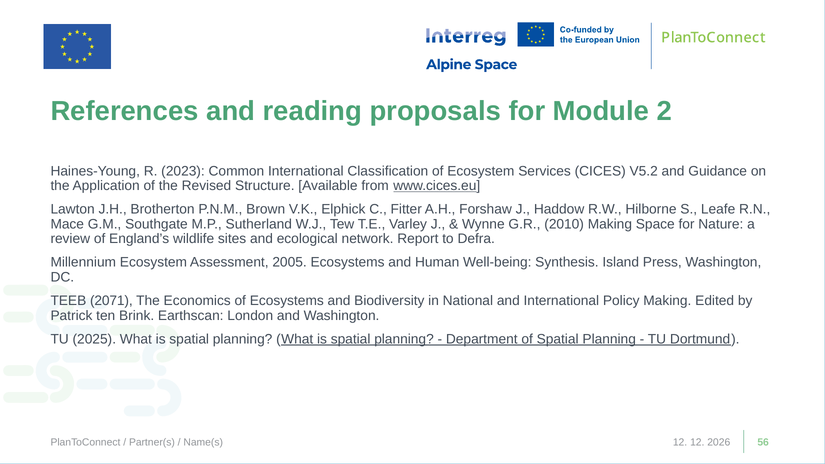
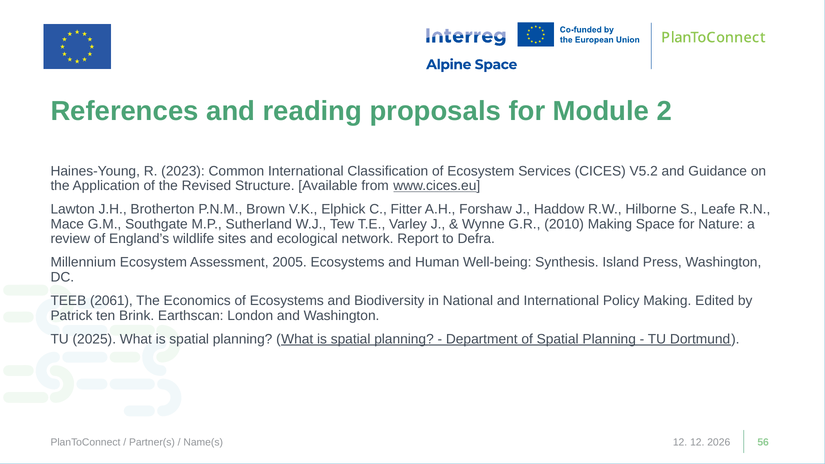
2071: 2071 -> 2061
